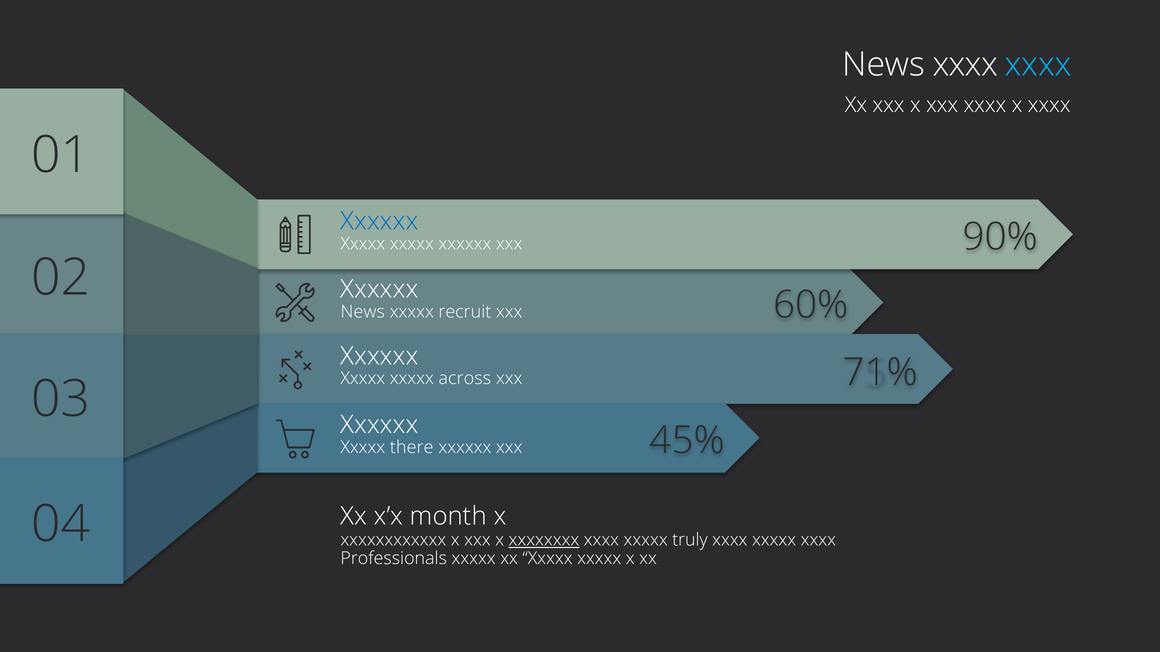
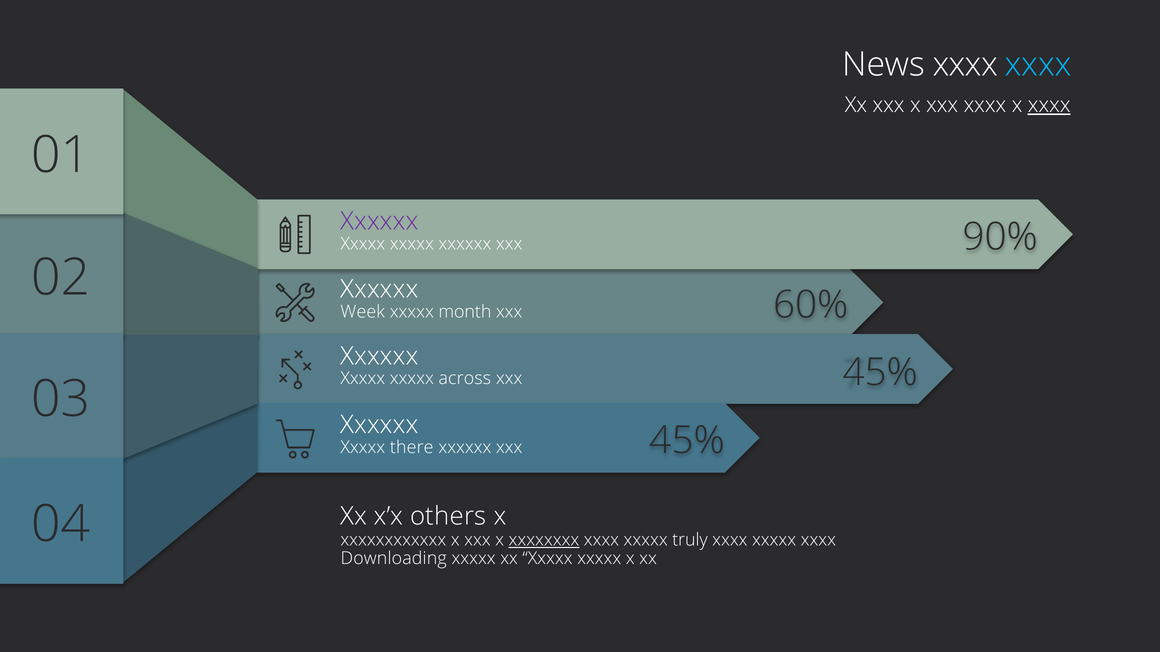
xxxx at (1049, 105) underline: none -> present
Xxxxxx at (379, 222) colour: blue -> purple
News at (363, 312): News -> Week
recruit: recruit -> month
71% at (880, 373): 71% -> 45%
month: month -> others
Professionals: Professionals -> Downloading
